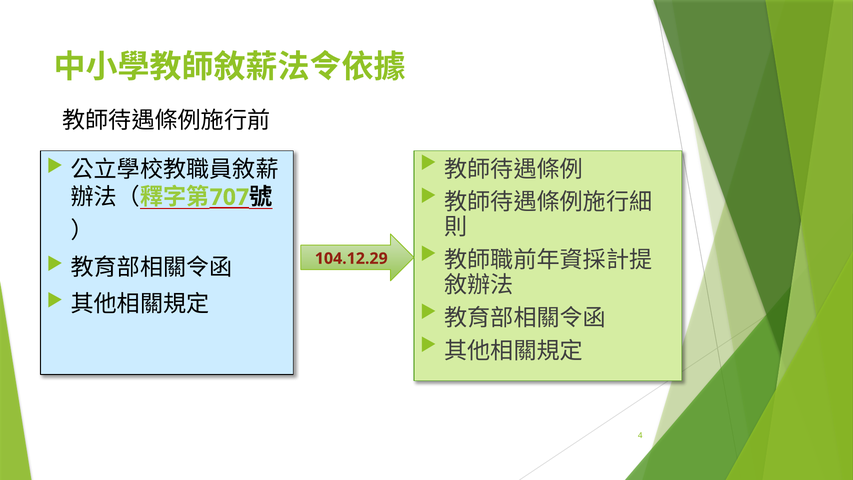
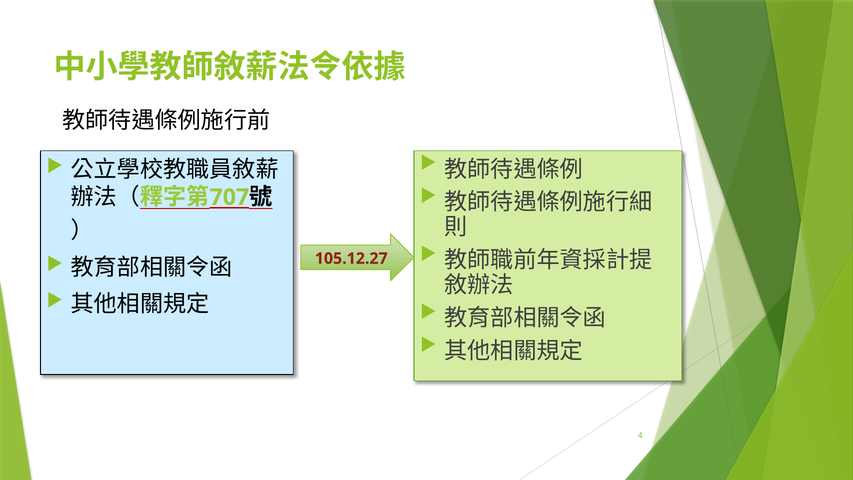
104.12.29: 104.12.29 -> 105.12.27
